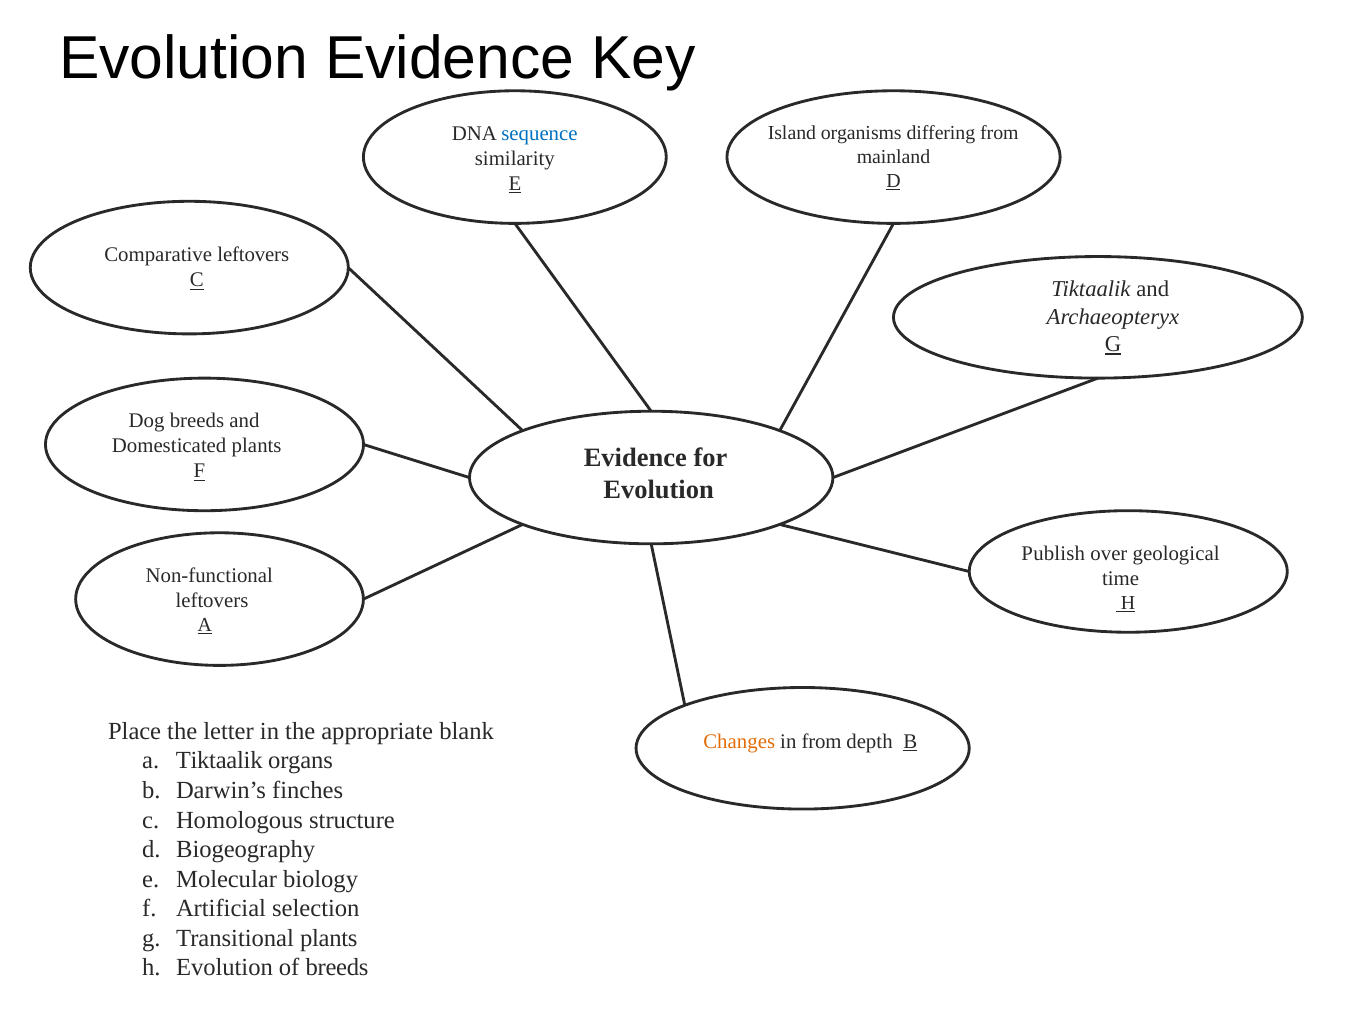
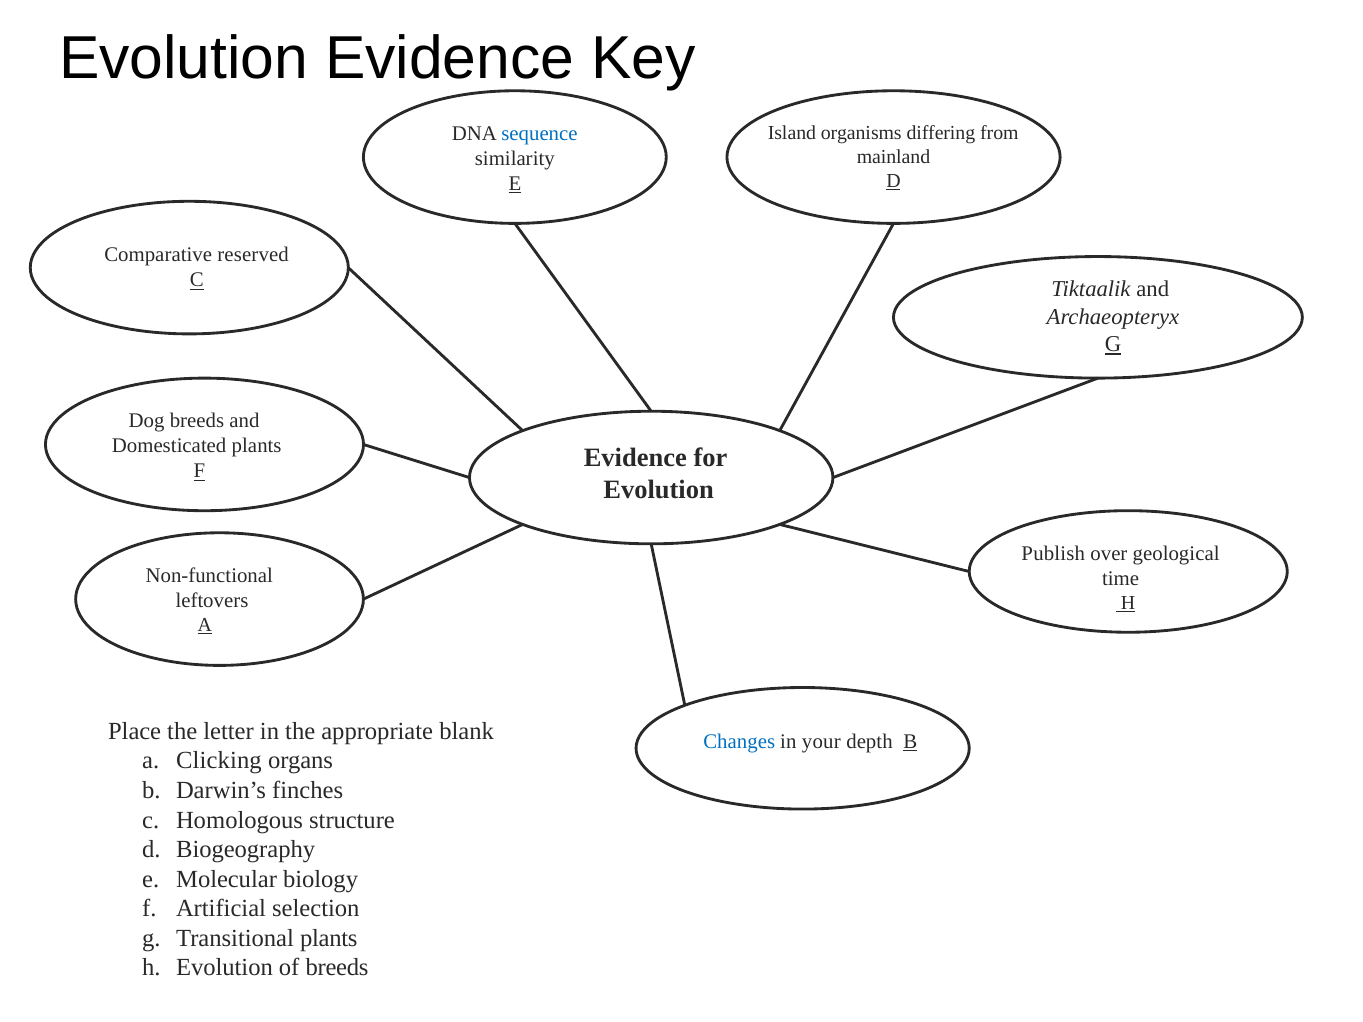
Comparative leftovers: leftovers -> reserved
Changes colour: orange -> blue
in from: from -> your
a Tiktaalik: Tiktaalik -> Clicking
